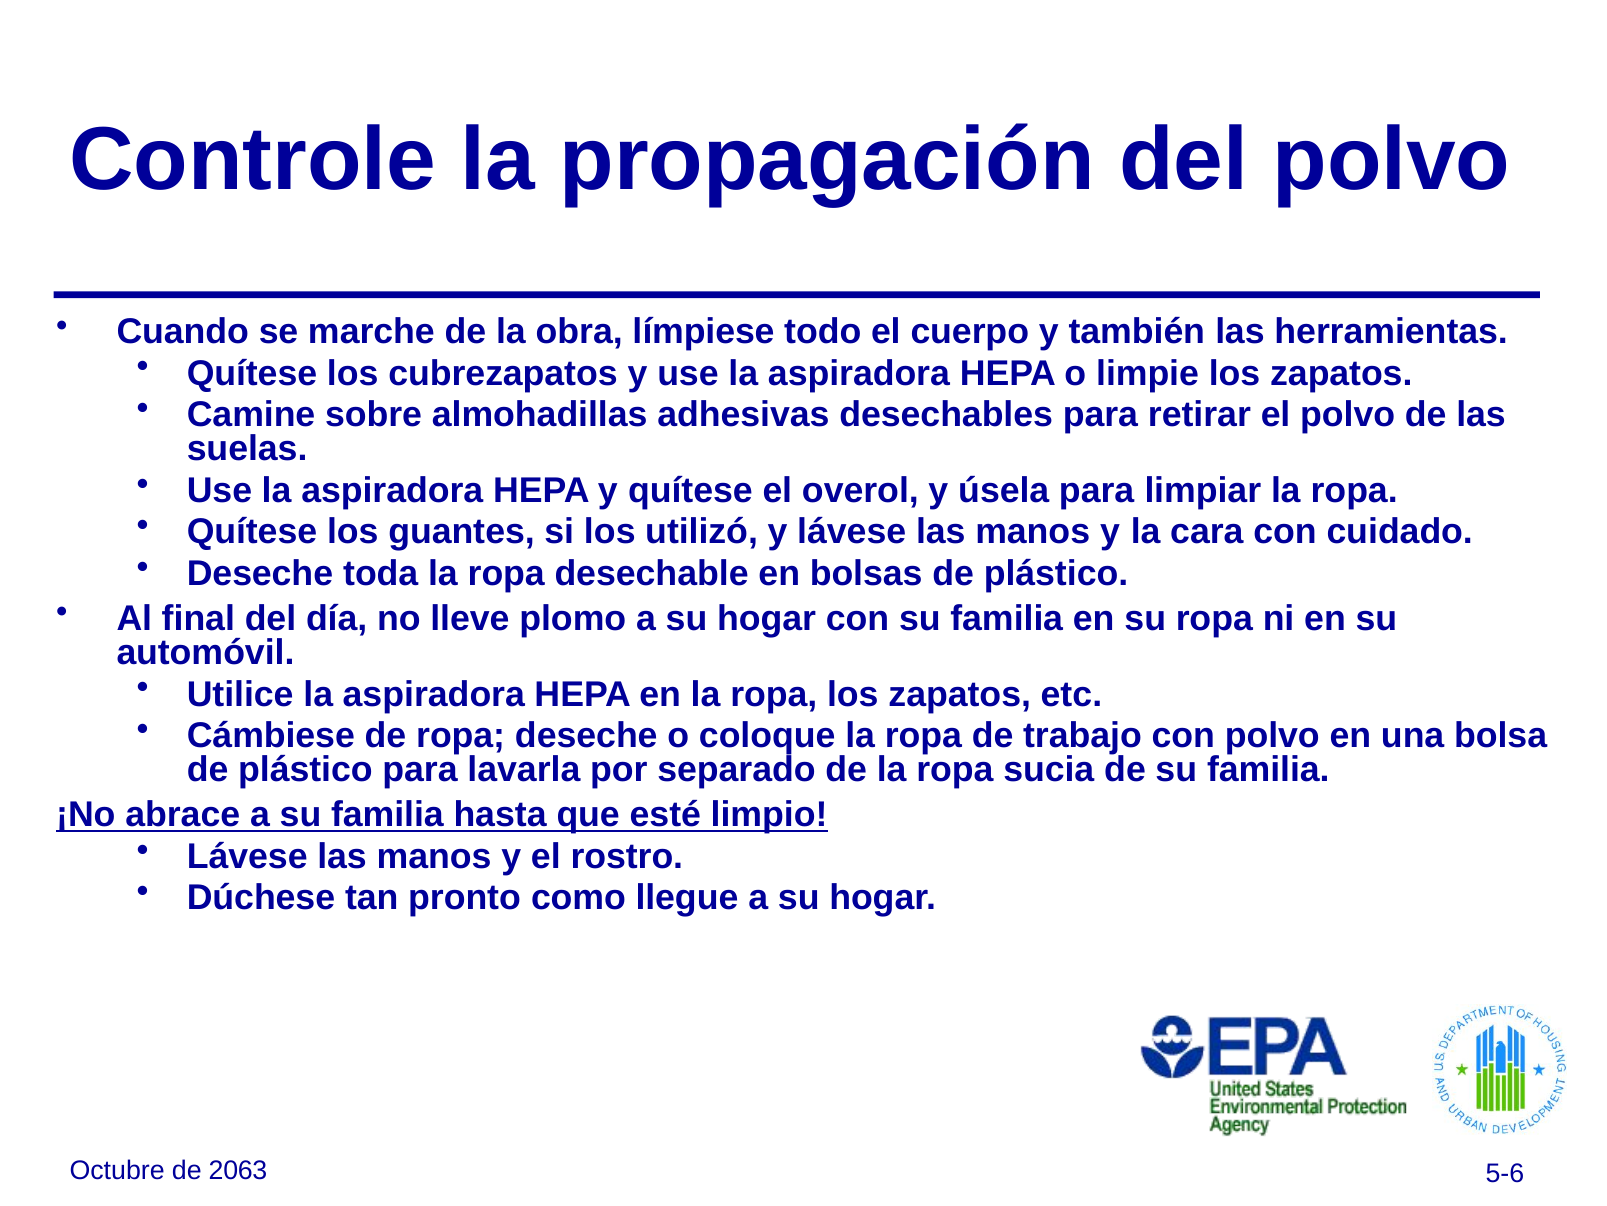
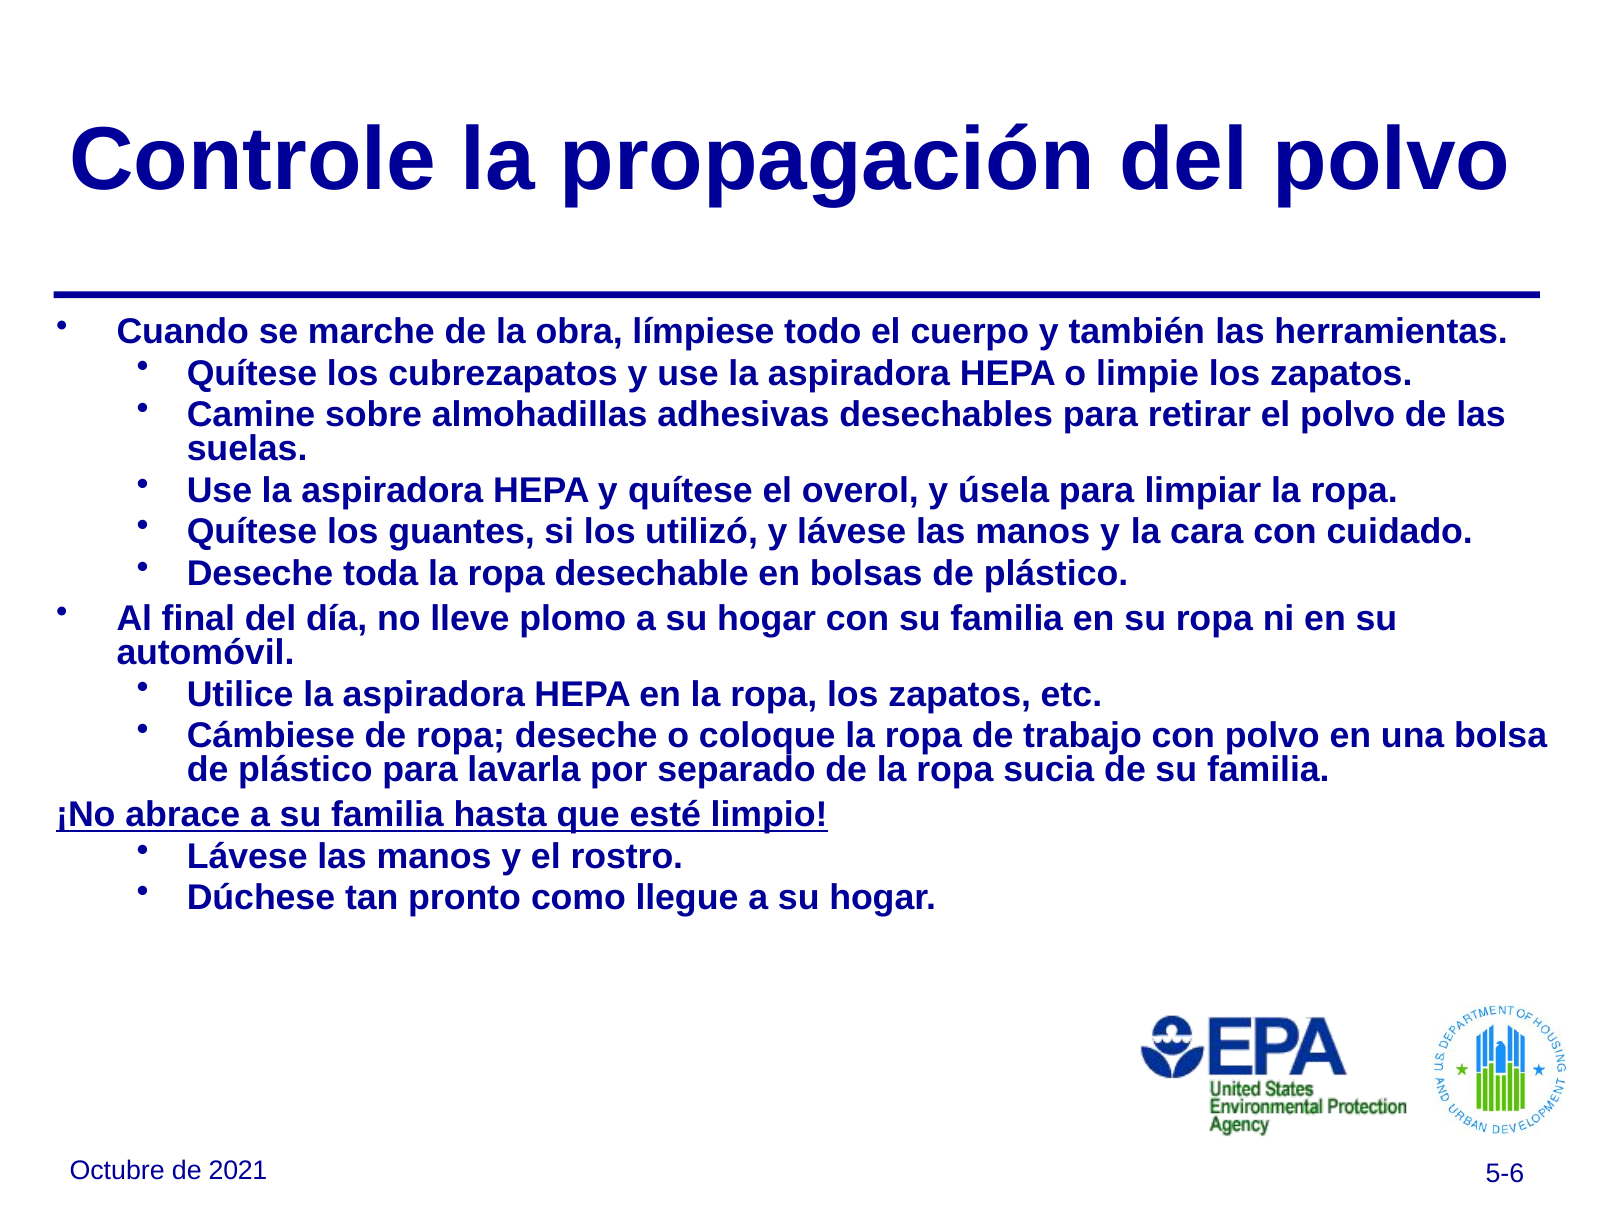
2063: 2063 -> 2021
